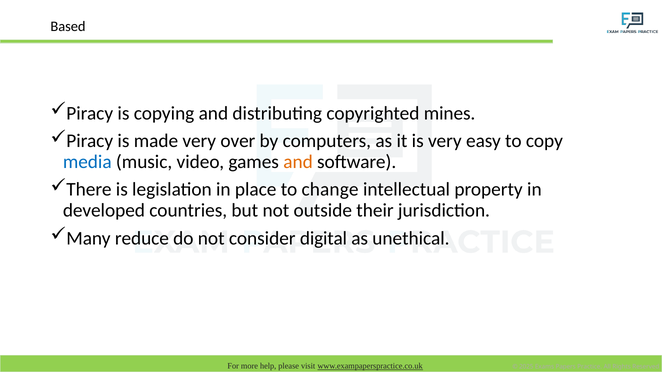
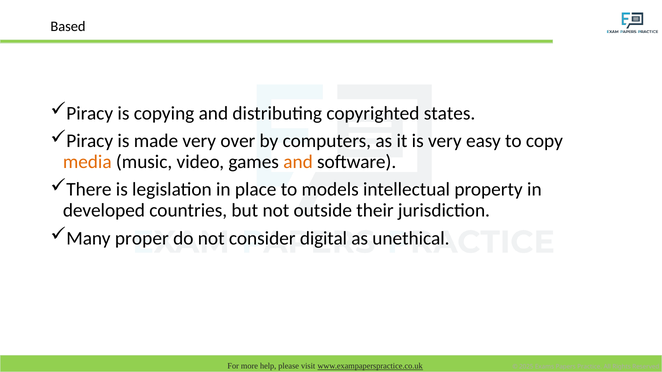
mines: mines -> states
media colour: blue -> orange
change: change -> models
reduce: reduce -> proper
